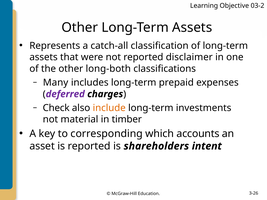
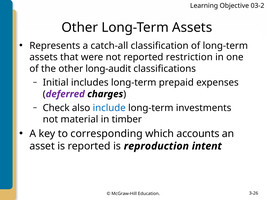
disclaimer: disclaimer -> restriction
long-both: long-both -> long-audit
Many: Many -> Initial
include colour: orange -> blue
shareholders: shareholders -> reproduction
